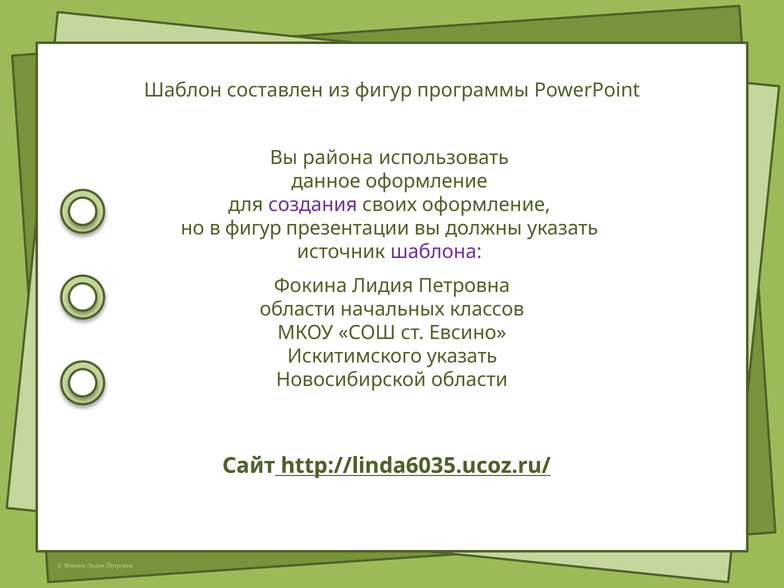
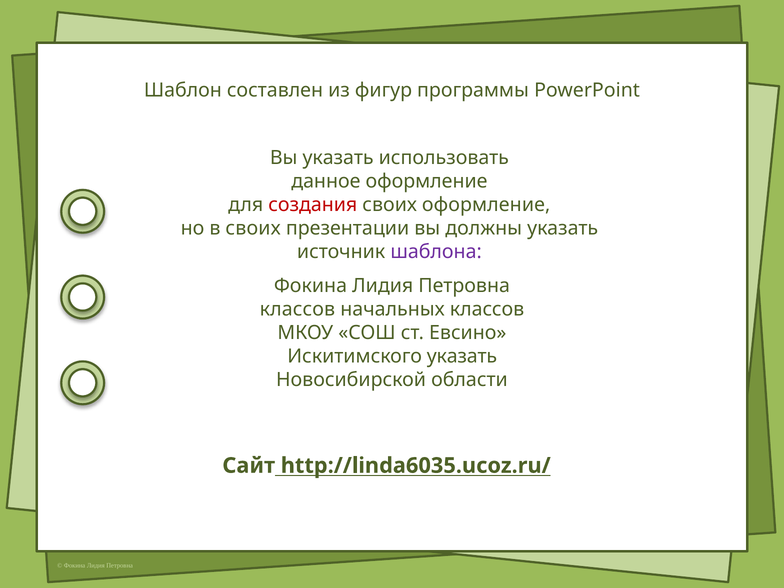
Вы района: района -> указать
создания colour: purple -> red
в фигур: фигур -> своих
области at (298, 309): области -> классов
